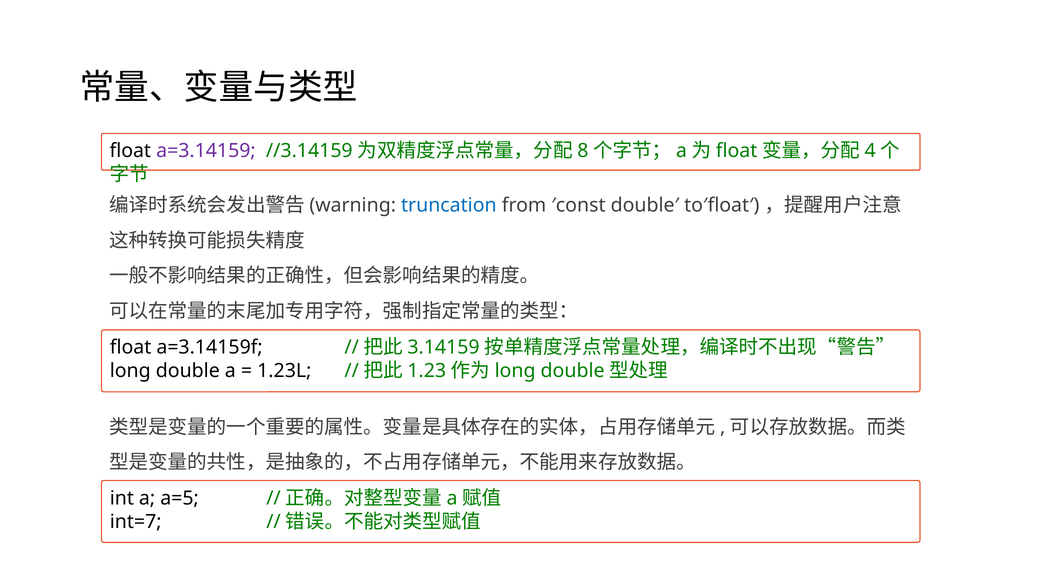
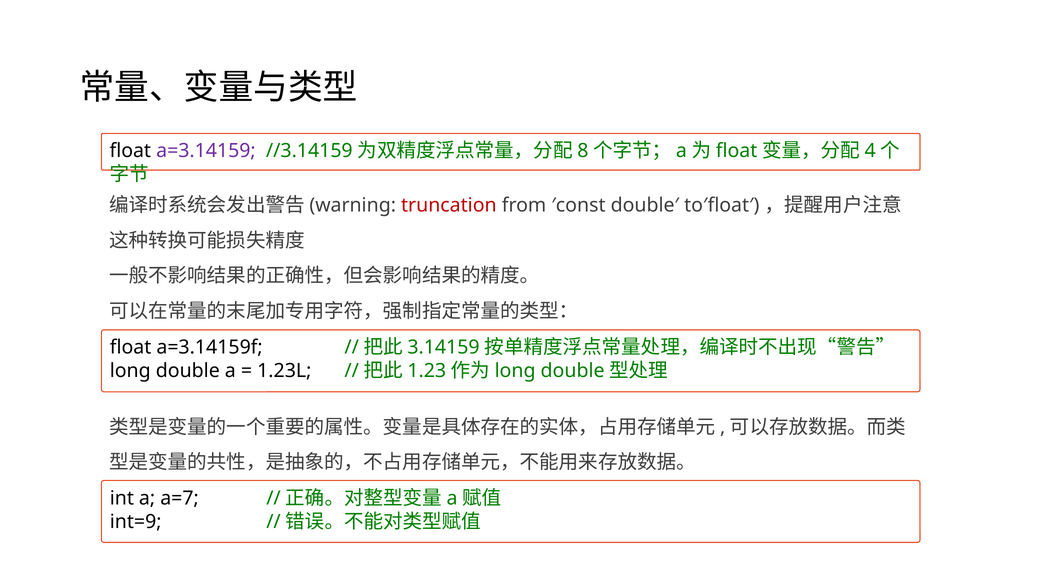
truncation colour: blue -> red
a=5: a=5 -> a=7
int=7: int=7 -> int=9
